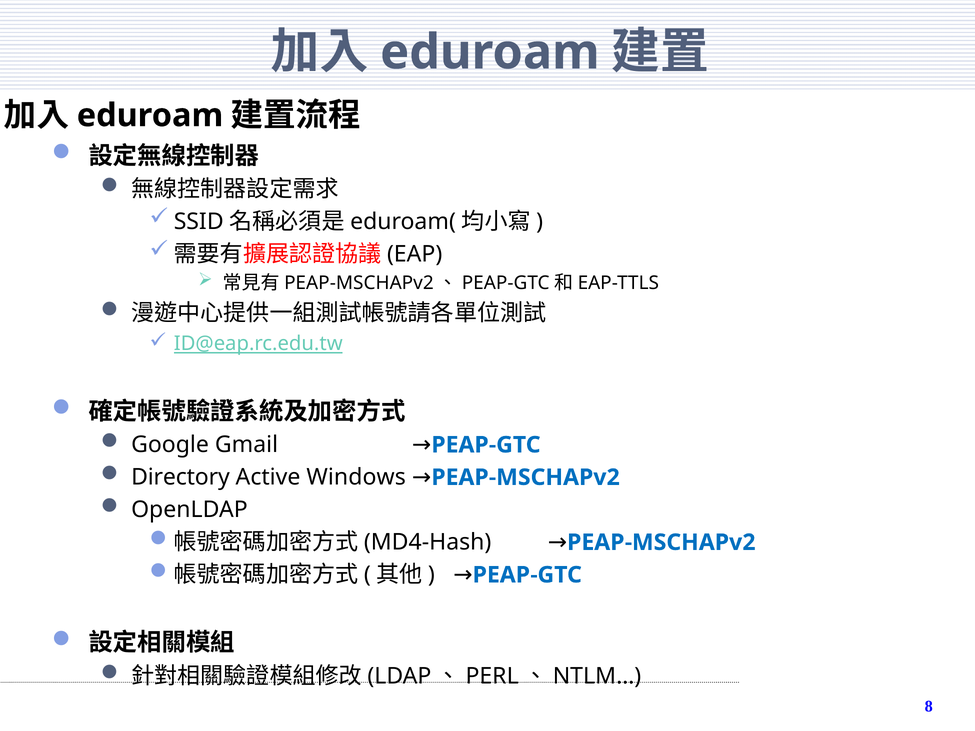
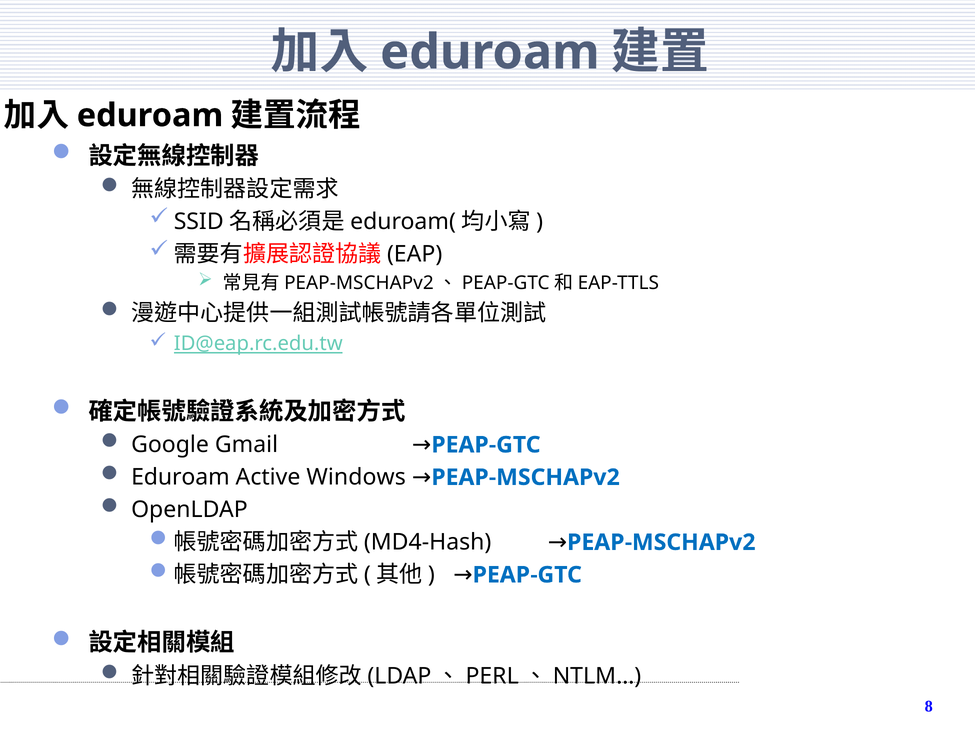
Directory at (180, 478): Directory -> Eduroam
